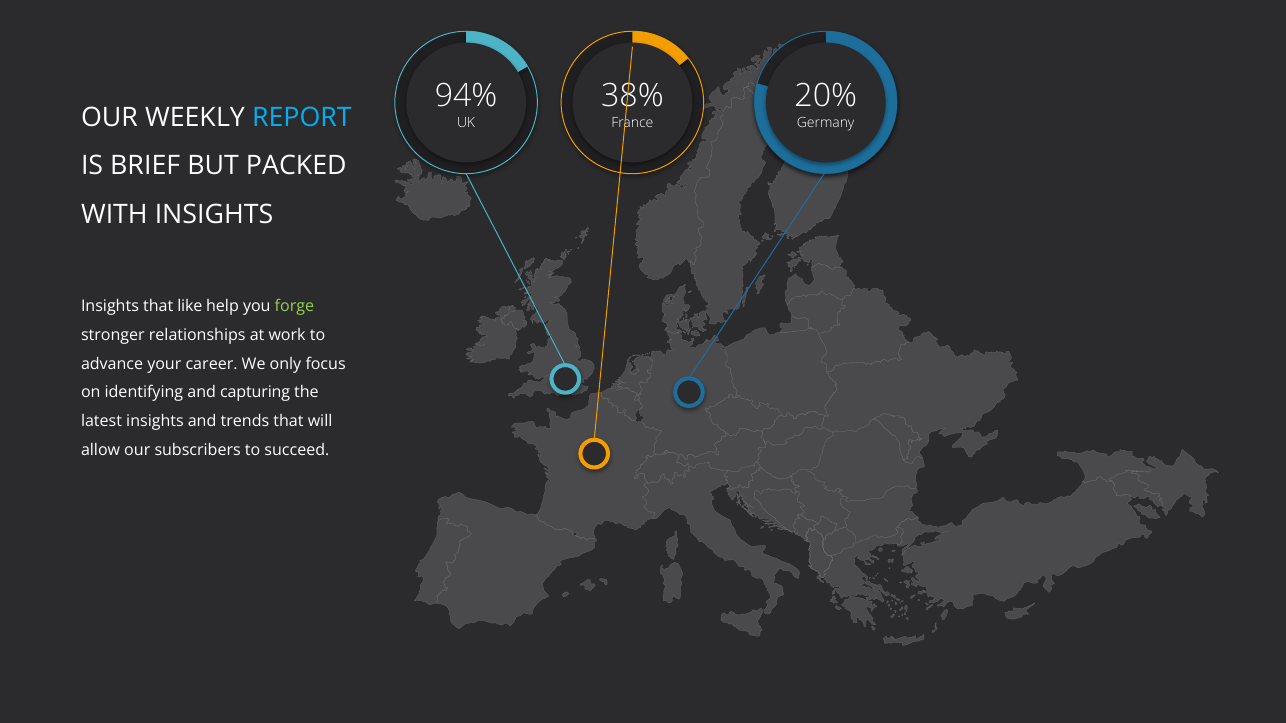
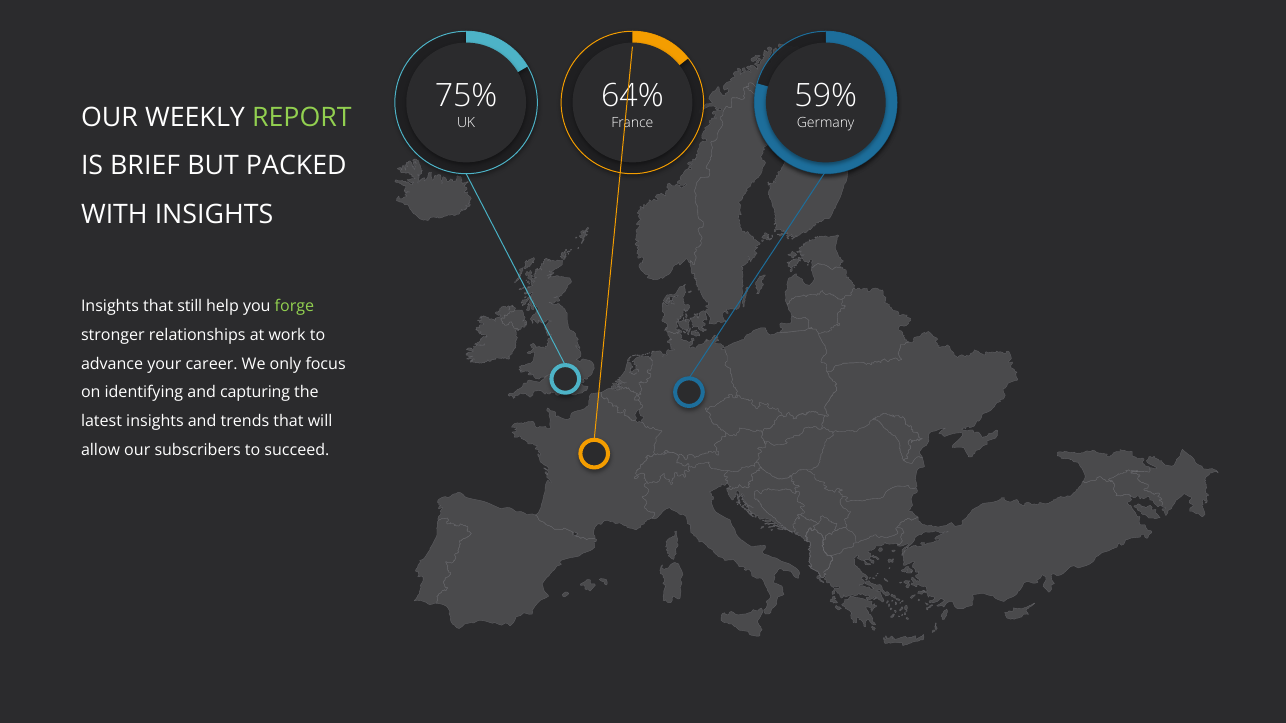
94%: 94% -> 75%
38%: 38% -> 64%
20%: 20% -> 59%
REPORT colour: light blue -> light green
like: like -> still
